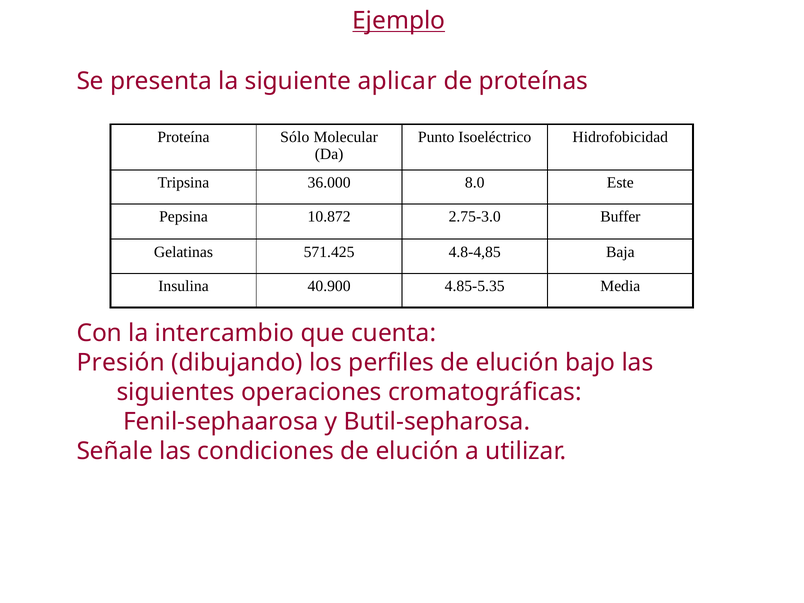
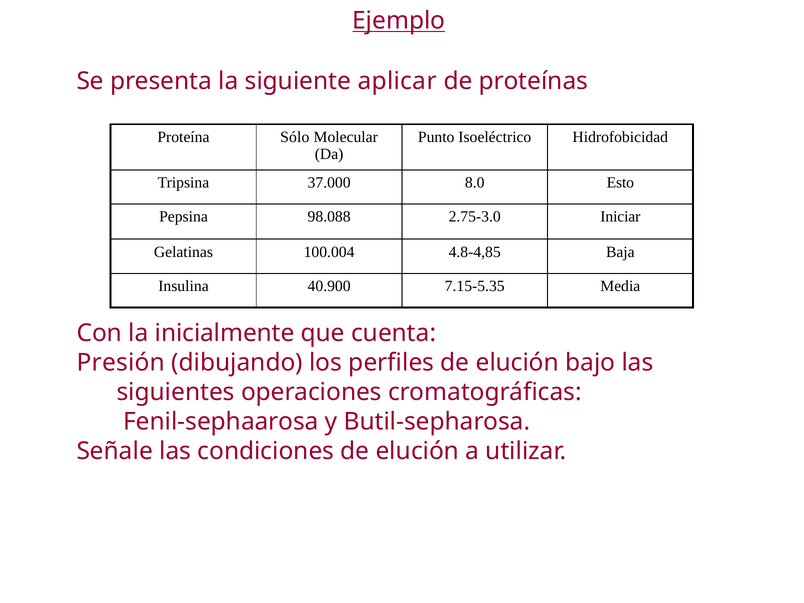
36.000: 36.000 -> 37.000
Este: Este -> Esto
10.872: 10.872 -> 98.088
Buffer: Buffer -> Iniciar
571.425: 571.425 -> 100.004
4.85-5.35: 4.85-5.35 -> 7.15-5.35
intercambio: intercambio -> inicialmente
